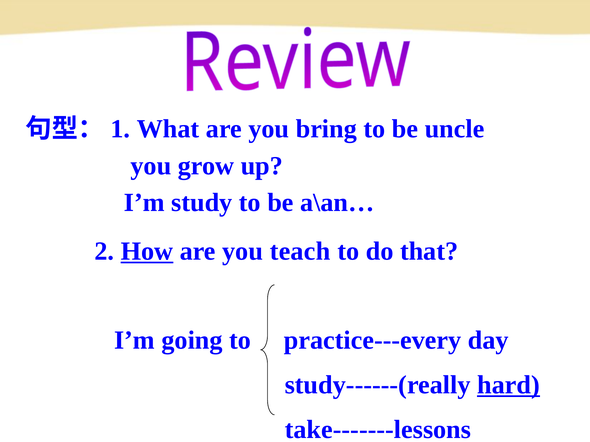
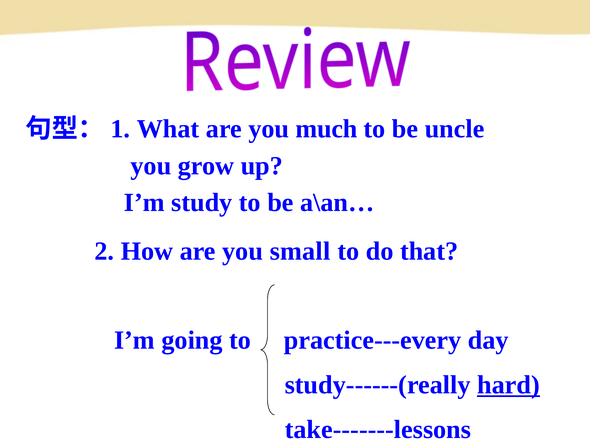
bring: bring -> much
How underline: present -> none
teach: teach -> small
